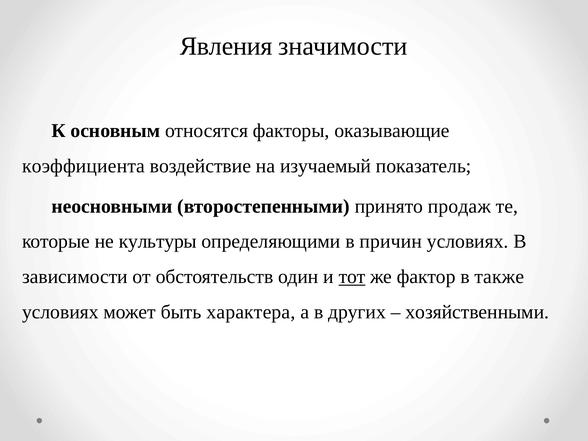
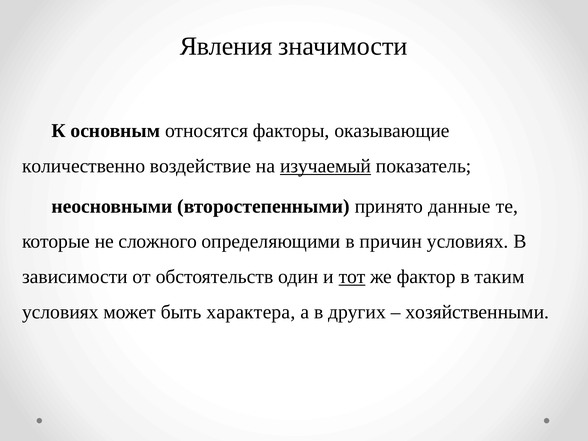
коэффициента: коэффициента -> количественно
изучаемый underline: none -> present
продаж: продаж -> данные
культуры: культуры -> сложного
также: также -> таким
